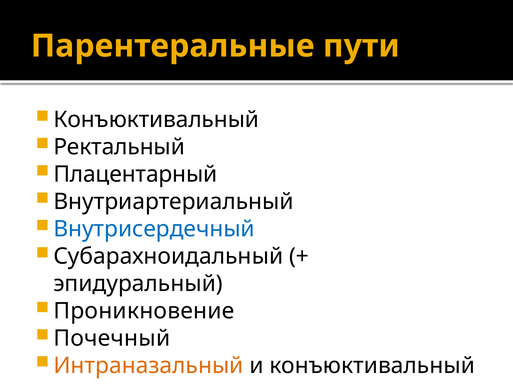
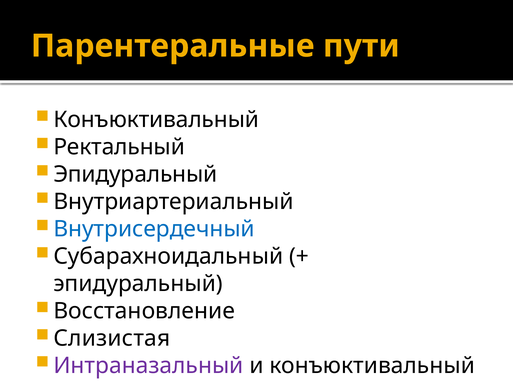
Плацентарный at (135, 175): Плацентарный -> Эпидуральный
Проникновение: Проникновение -> Восстановление
Почечный: Почечный -> Слизистая
Интраназальный colour: orange -> purple
